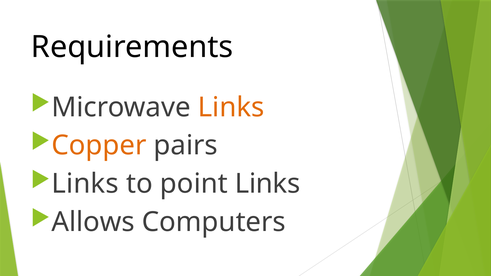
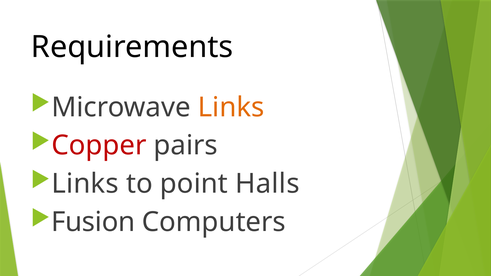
Copper colour: orange -> red
point Links: Links -> Halls
Allows: Allows -> Fusion
